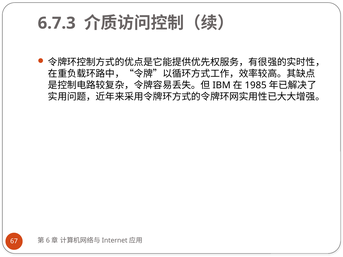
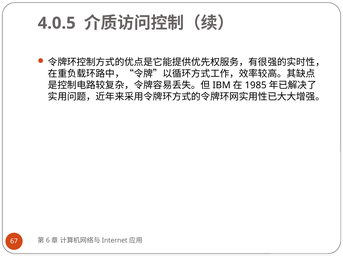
6.7.3: 6.7.3 -> 4.0.5
